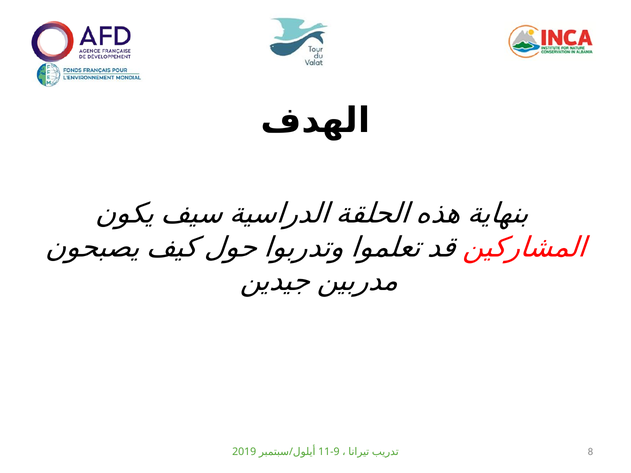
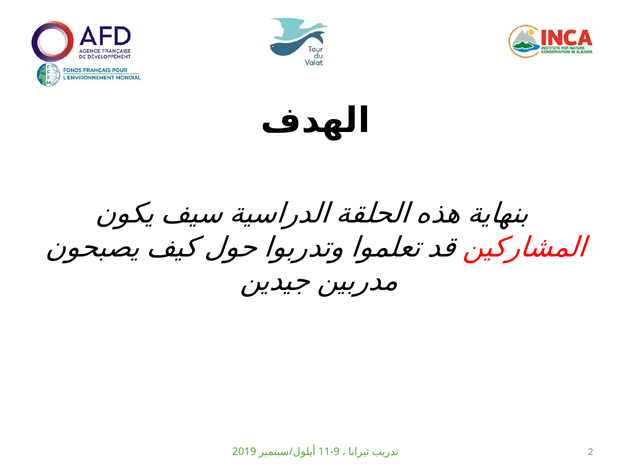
8: 8 -> 2
